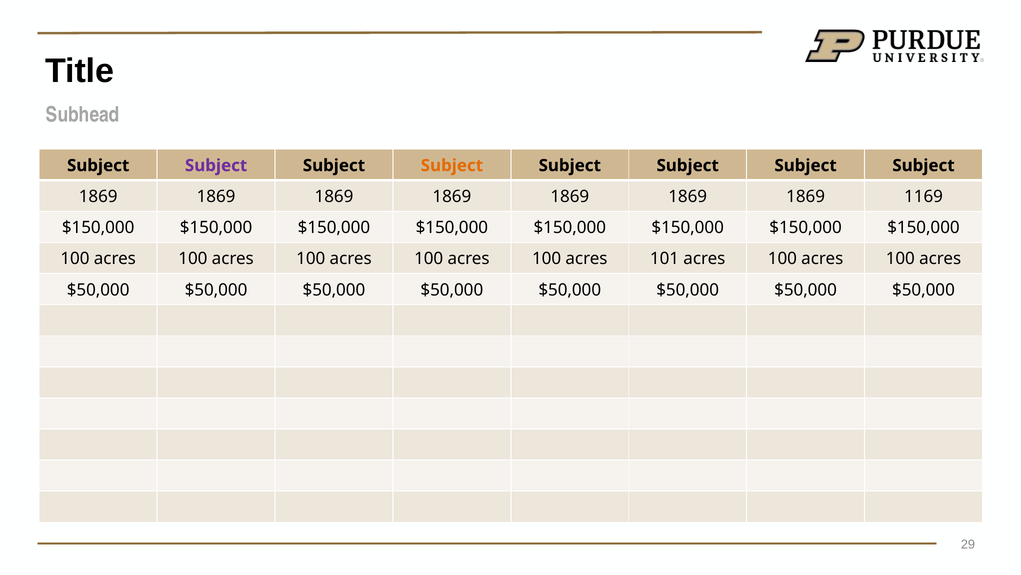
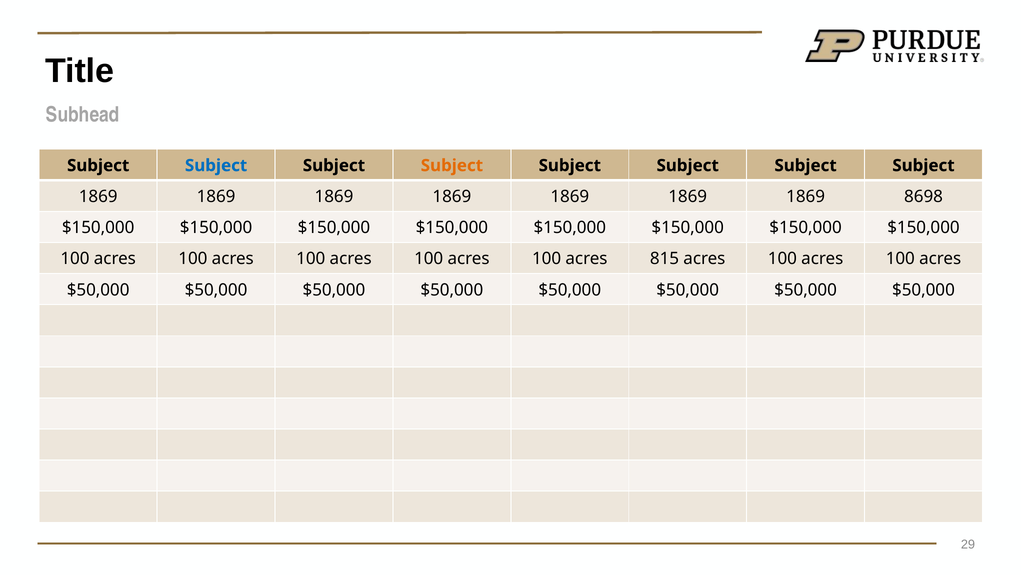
Subject at (216, 165) colour: purple -> blue
1169: 1169 -> 8698
101: 101 -> 815
